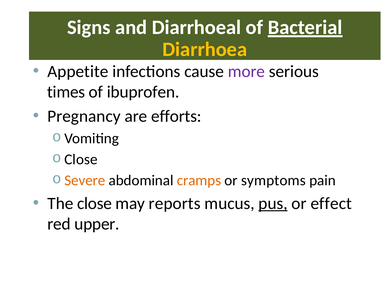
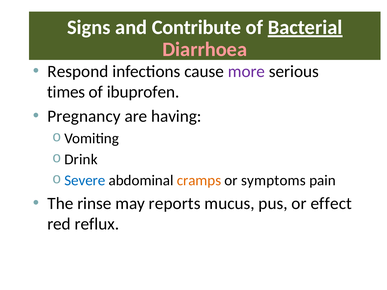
Diarrhoeal: Diarrhoeal -> Contribute
Diarrhoea colour: yellow -> pink
Appetite: Appetite -> Respond
efforts: efforts -> having
Close at (81, 160): Close -> Drink
Severe colour: orange -> blue
The close: close -> rinse
pus underline: present -> none
upper: upper -> reflux
